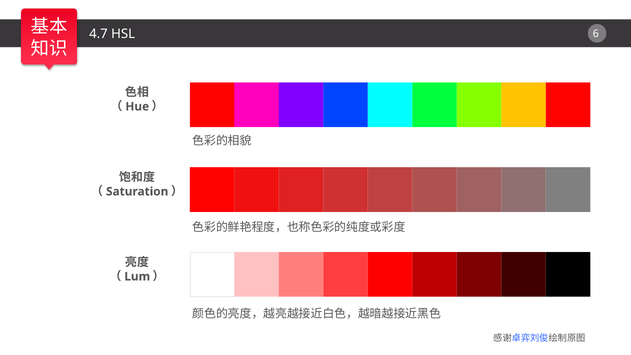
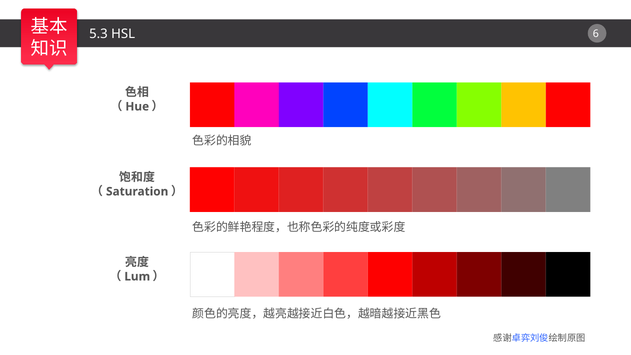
4.7: 4.7 -> 5.3
